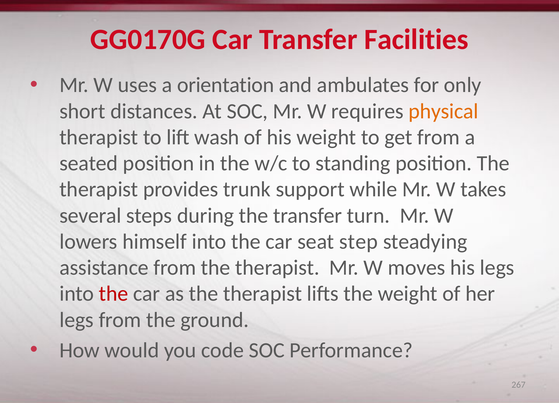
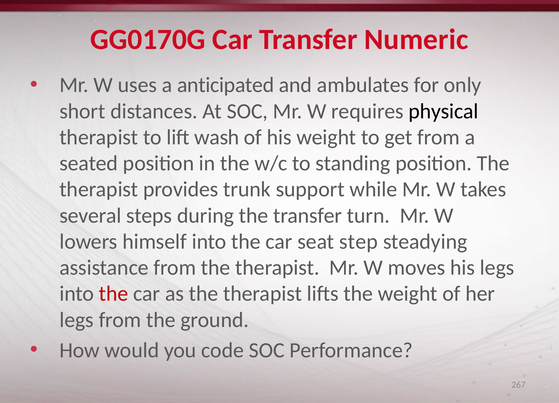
Facilities: Facilities -> Numeric
orientation: orientation -> anticipated
physical colour: orange -> black
